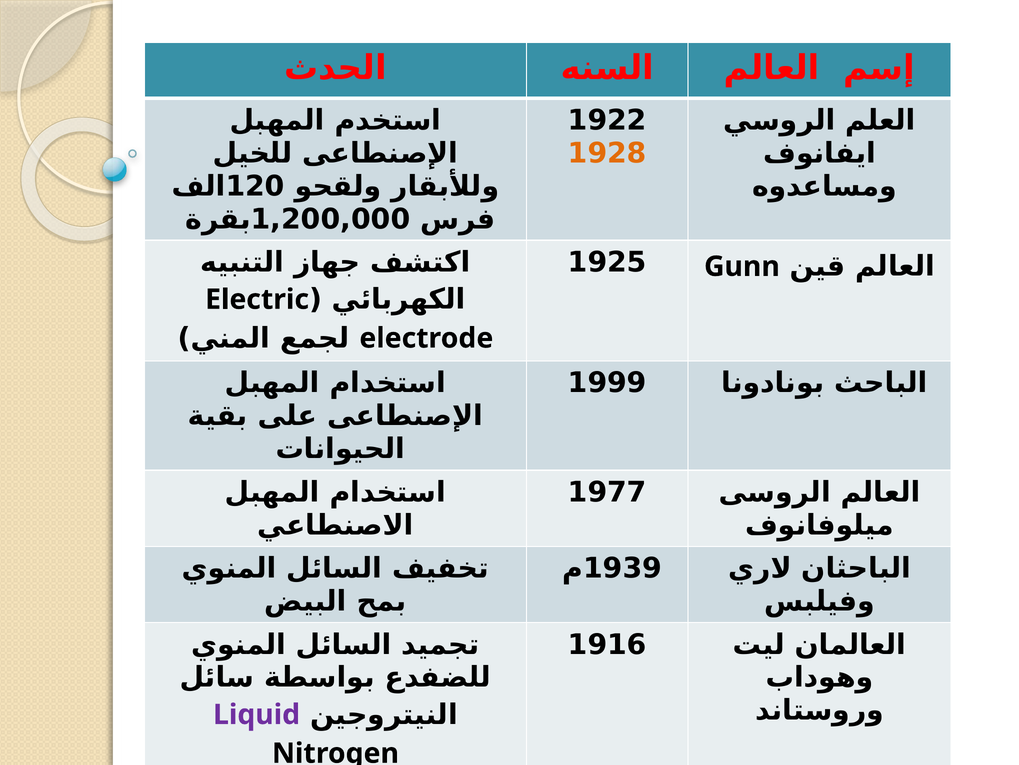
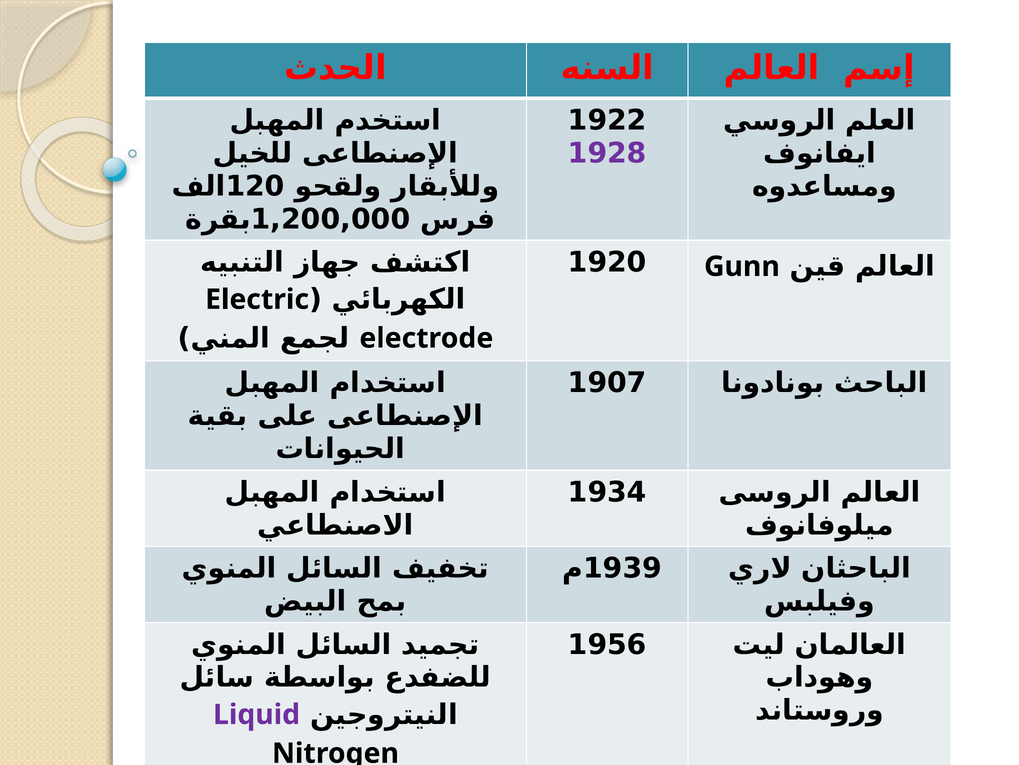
1928 colour: orange -> purple
1925: 1925 -> 1920
1999: 1999 -> 1907
1977: 1977 -> 1934
1916: 1916 -> 1956
